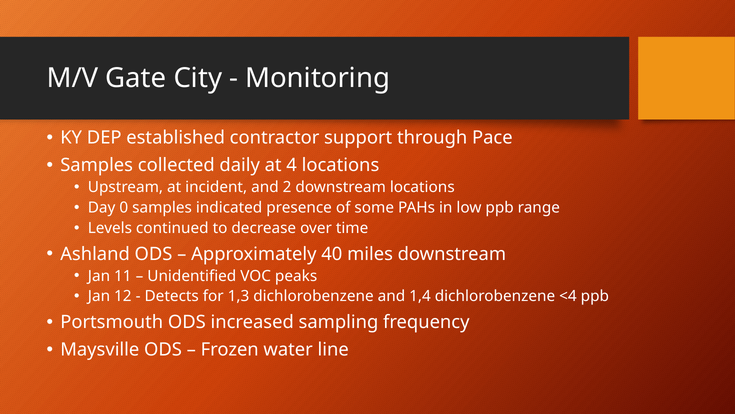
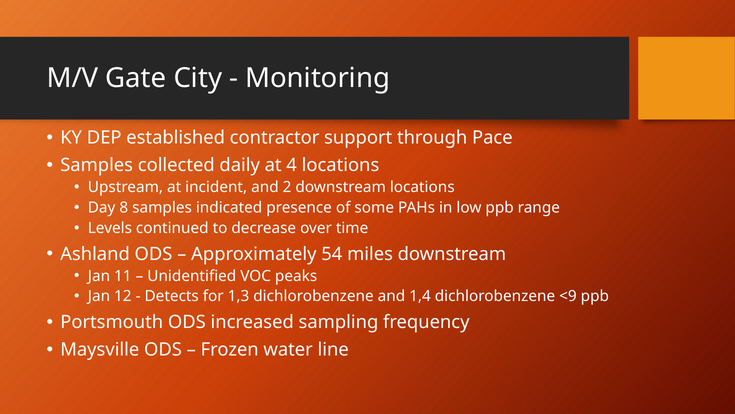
0: 0 -> 8
40: 40 -> 54
<4: <4 -> <9
